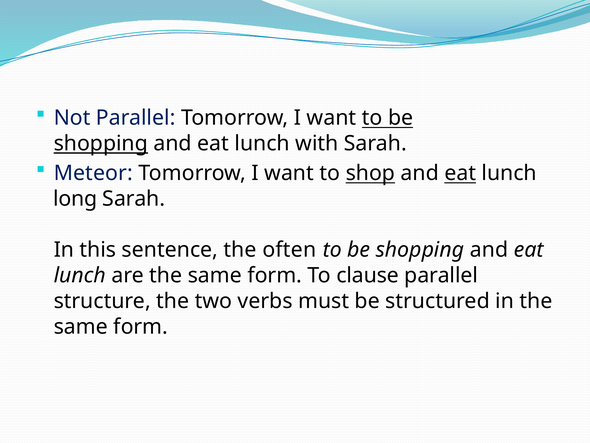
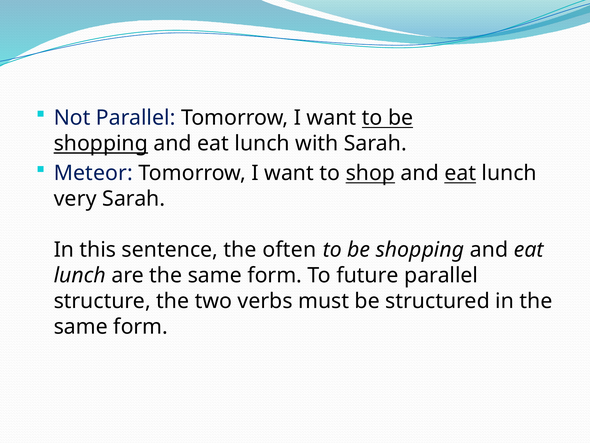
long: long -> very
clause: clause -> future
